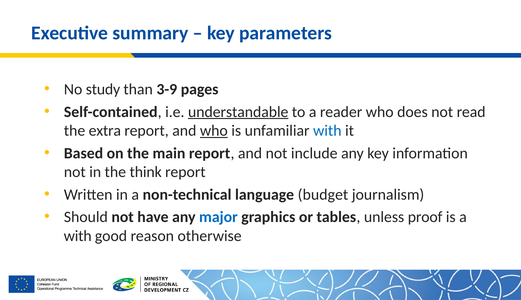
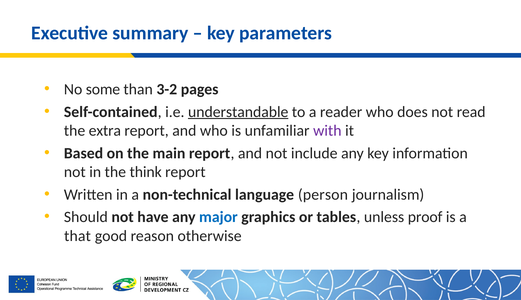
study: study -> some
3-9: 3-9 -> 3-2
who at (214, 131) underline: present -> none
with at (327, 131) colour: blue -> purple
budget: budget -> person
with at (78, 236): with -> that
